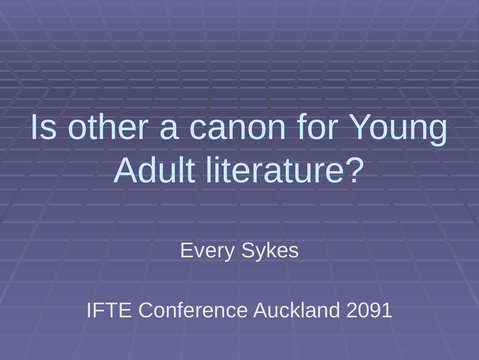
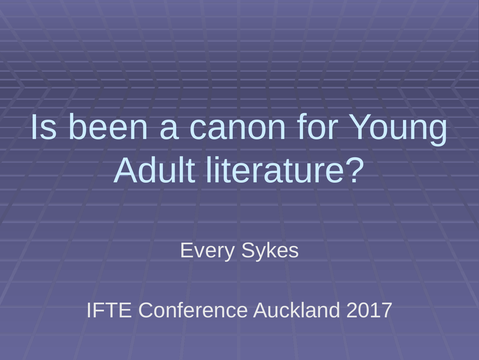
other: other -> been
2091: 2091 -> 2017
